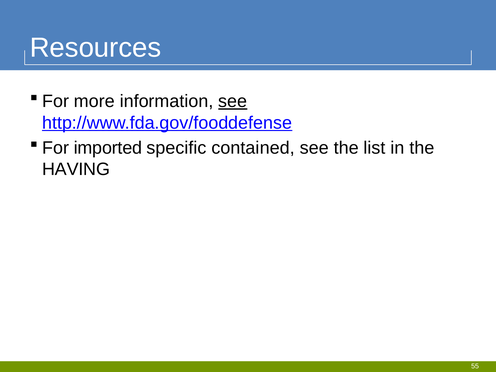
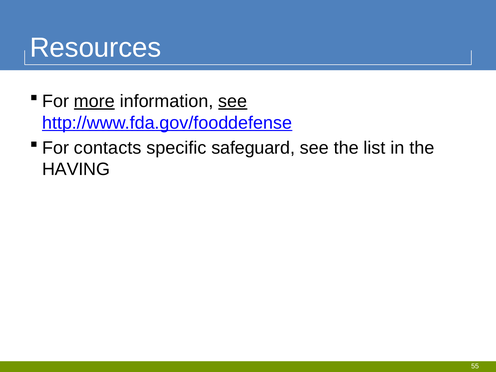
more underline: none -> present
imported: imported -> contacts
contained: contained -> safeguard
